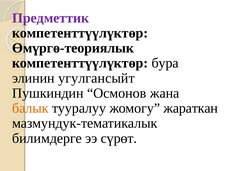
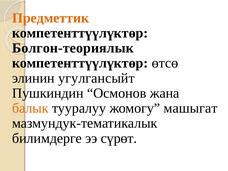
Предметтик colour: purple -> orange
Өмүргө-теориялык: Өмүргө-теориялык -> Болгон-теориялык
бура: бура -> өтсө
жараткан: жараткан -> машыгат
